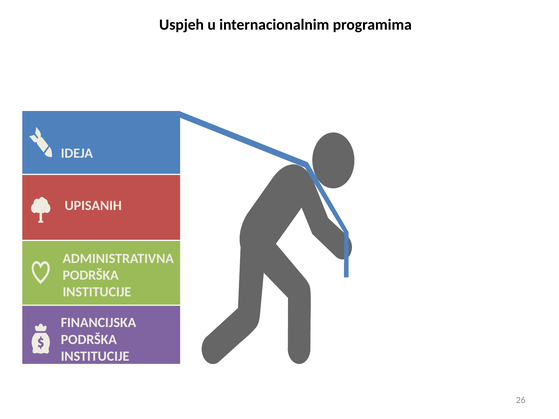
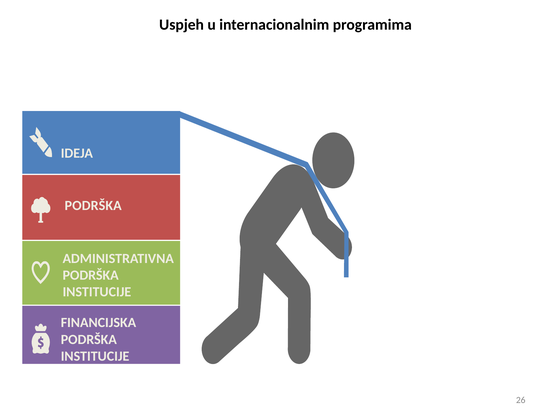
UPISANIH at (93, 206): UPISANIH -> PODRŠKA
